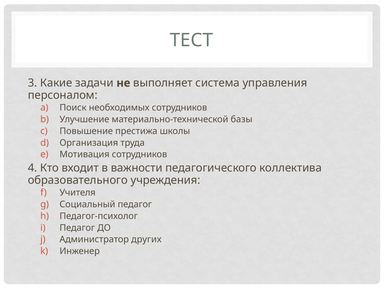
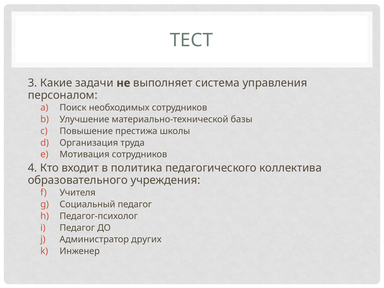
важности: важности -> политика
